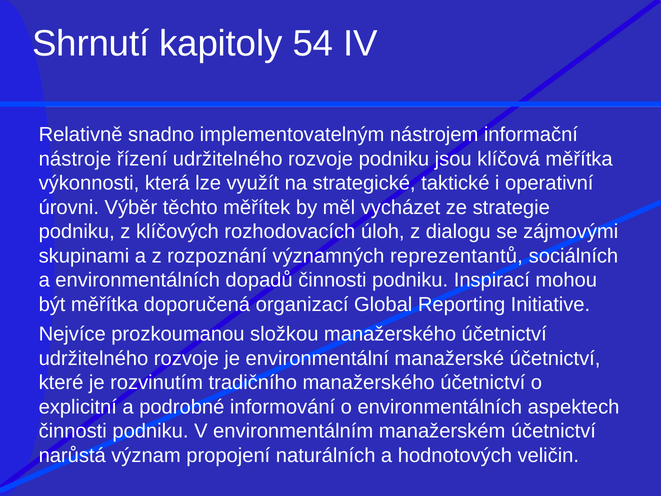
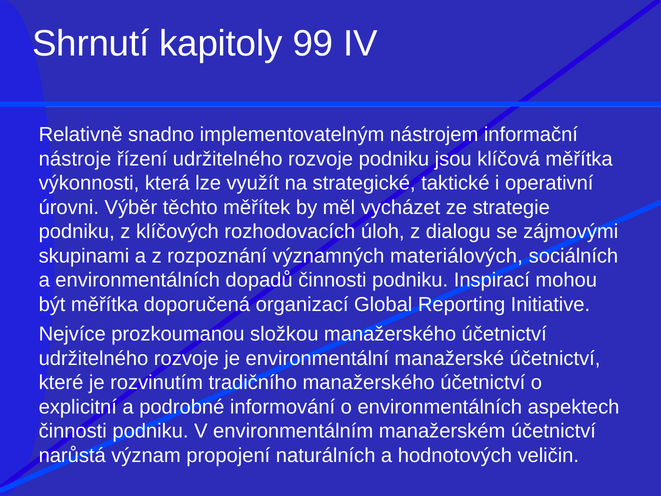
54: 54 -> 99
reprezentantů: reprezentantů -> materiálových
